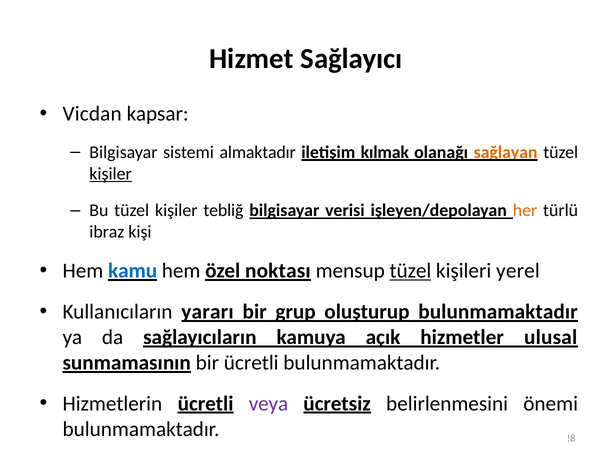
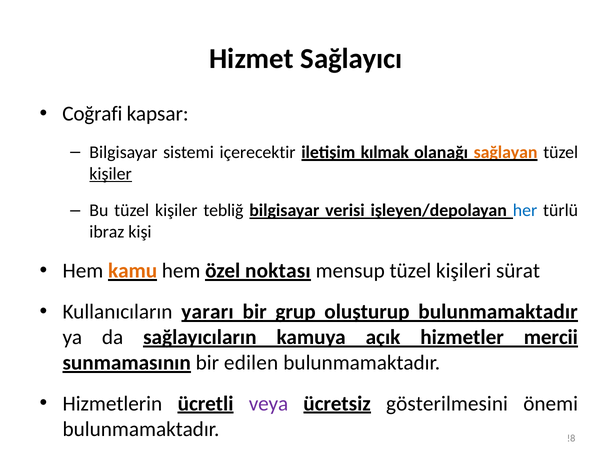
Vicdan: Vicdan -> Coğrafi
almaktadır: almaktadır -> içerecektir
her colour: orange -> blue
kamu colour: blue -> orange
tüzel at (410, 271) underline: present -> none
yerel: yerel -> sürat
ulusal: ulusal -> mercii
bir ücretli: ücretli -> edilen
belirlenmesini: belirlenmesini -> gösterilmesini
